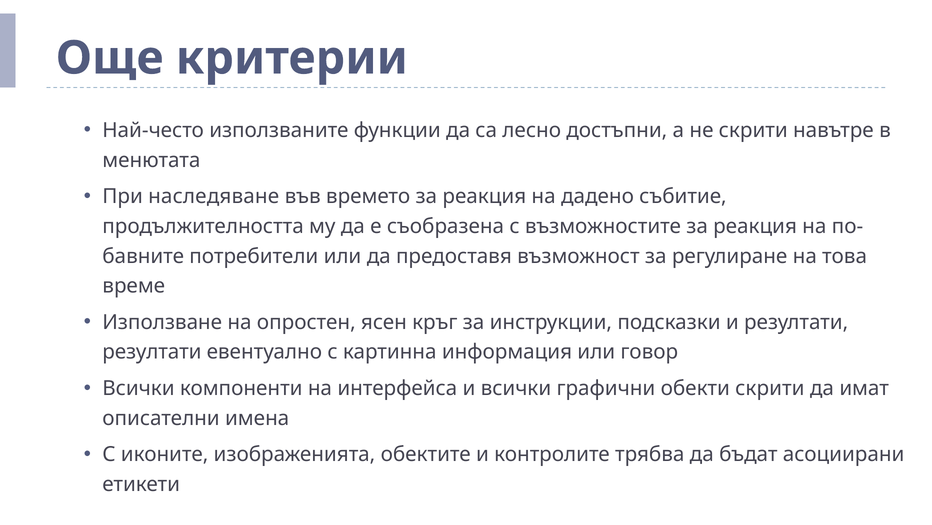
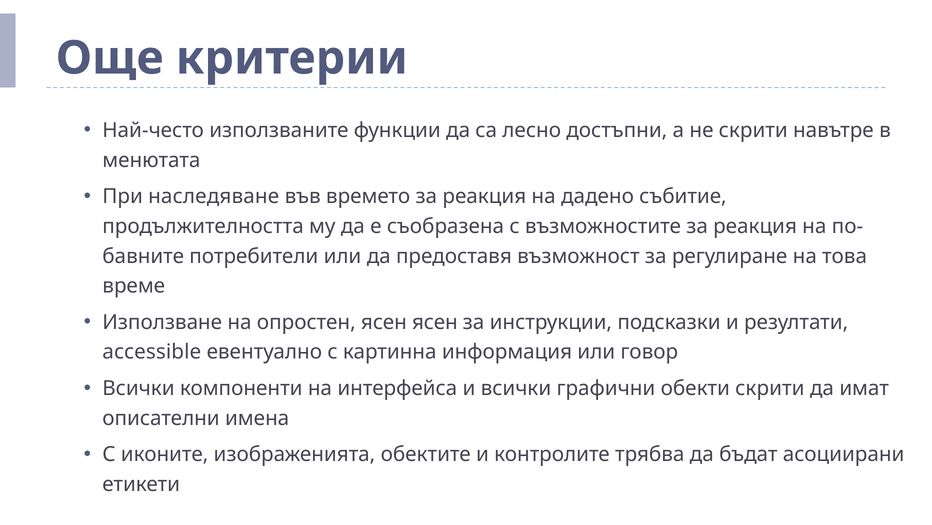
ясен кръг: кръг -> ясен
резултати at (152, 352): резултати -> accessible
